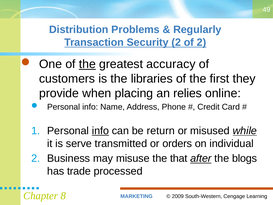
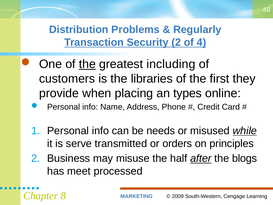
of 2: 2 -> 4
accuracy: accuracy -> including
relies: relies -> types
info at (100, 131) underline: present -> none
return: return -> needs
individual: individual -> principles
that: that -> half
trade: trade -> meet
